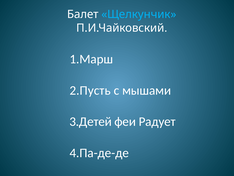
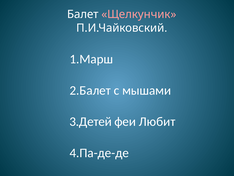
Щелкунчик colour: light blue -> pink
2.Пусть: 2.Пусть -> 2.Балет
Радует: Радует -> Любит
